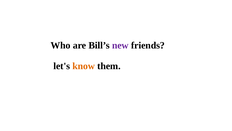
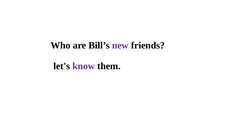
know colour: orange -> purple
